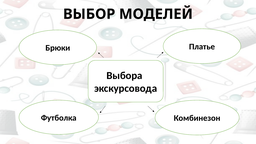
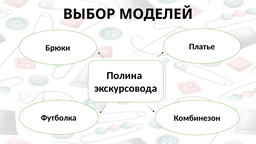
Выбора: Выбора -> Полина
